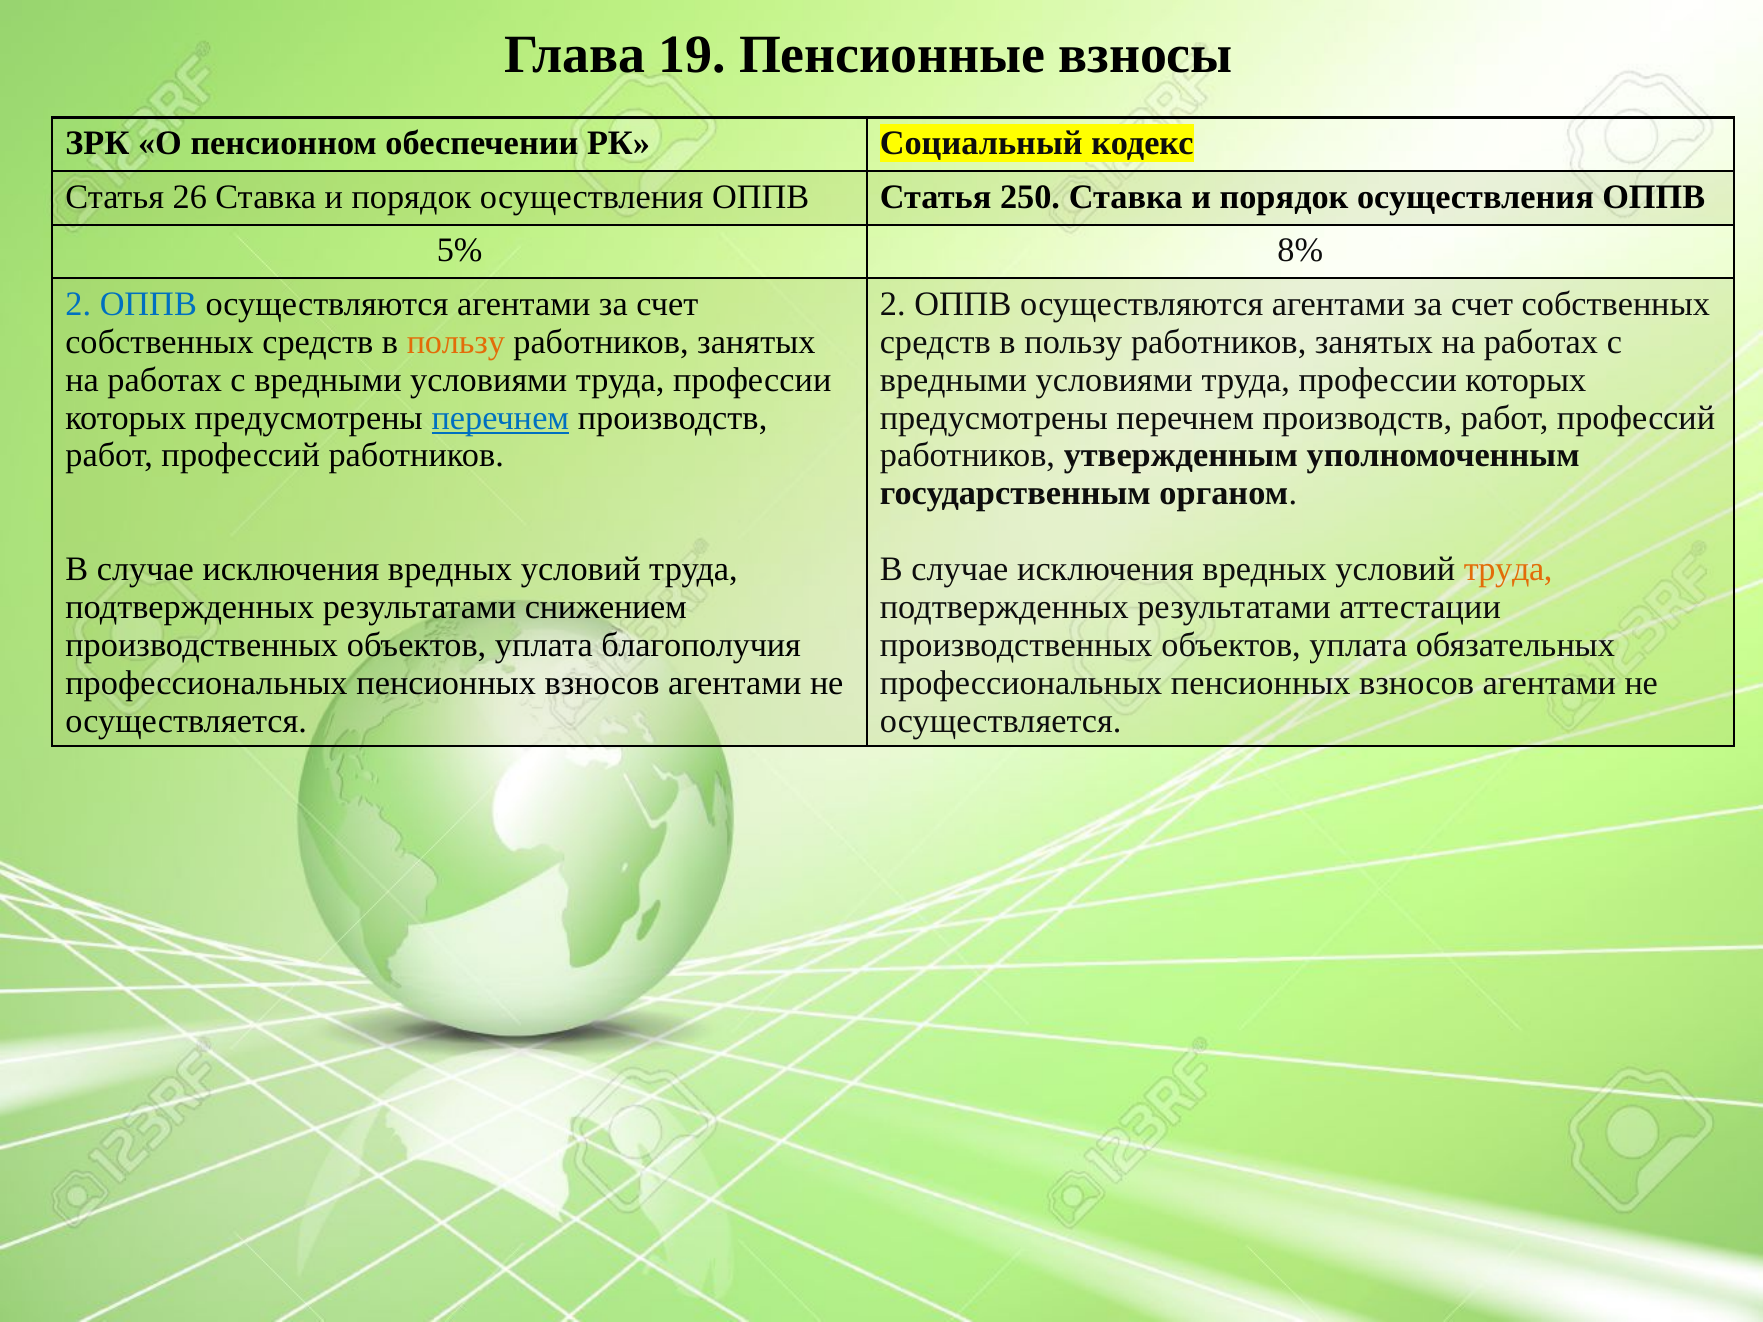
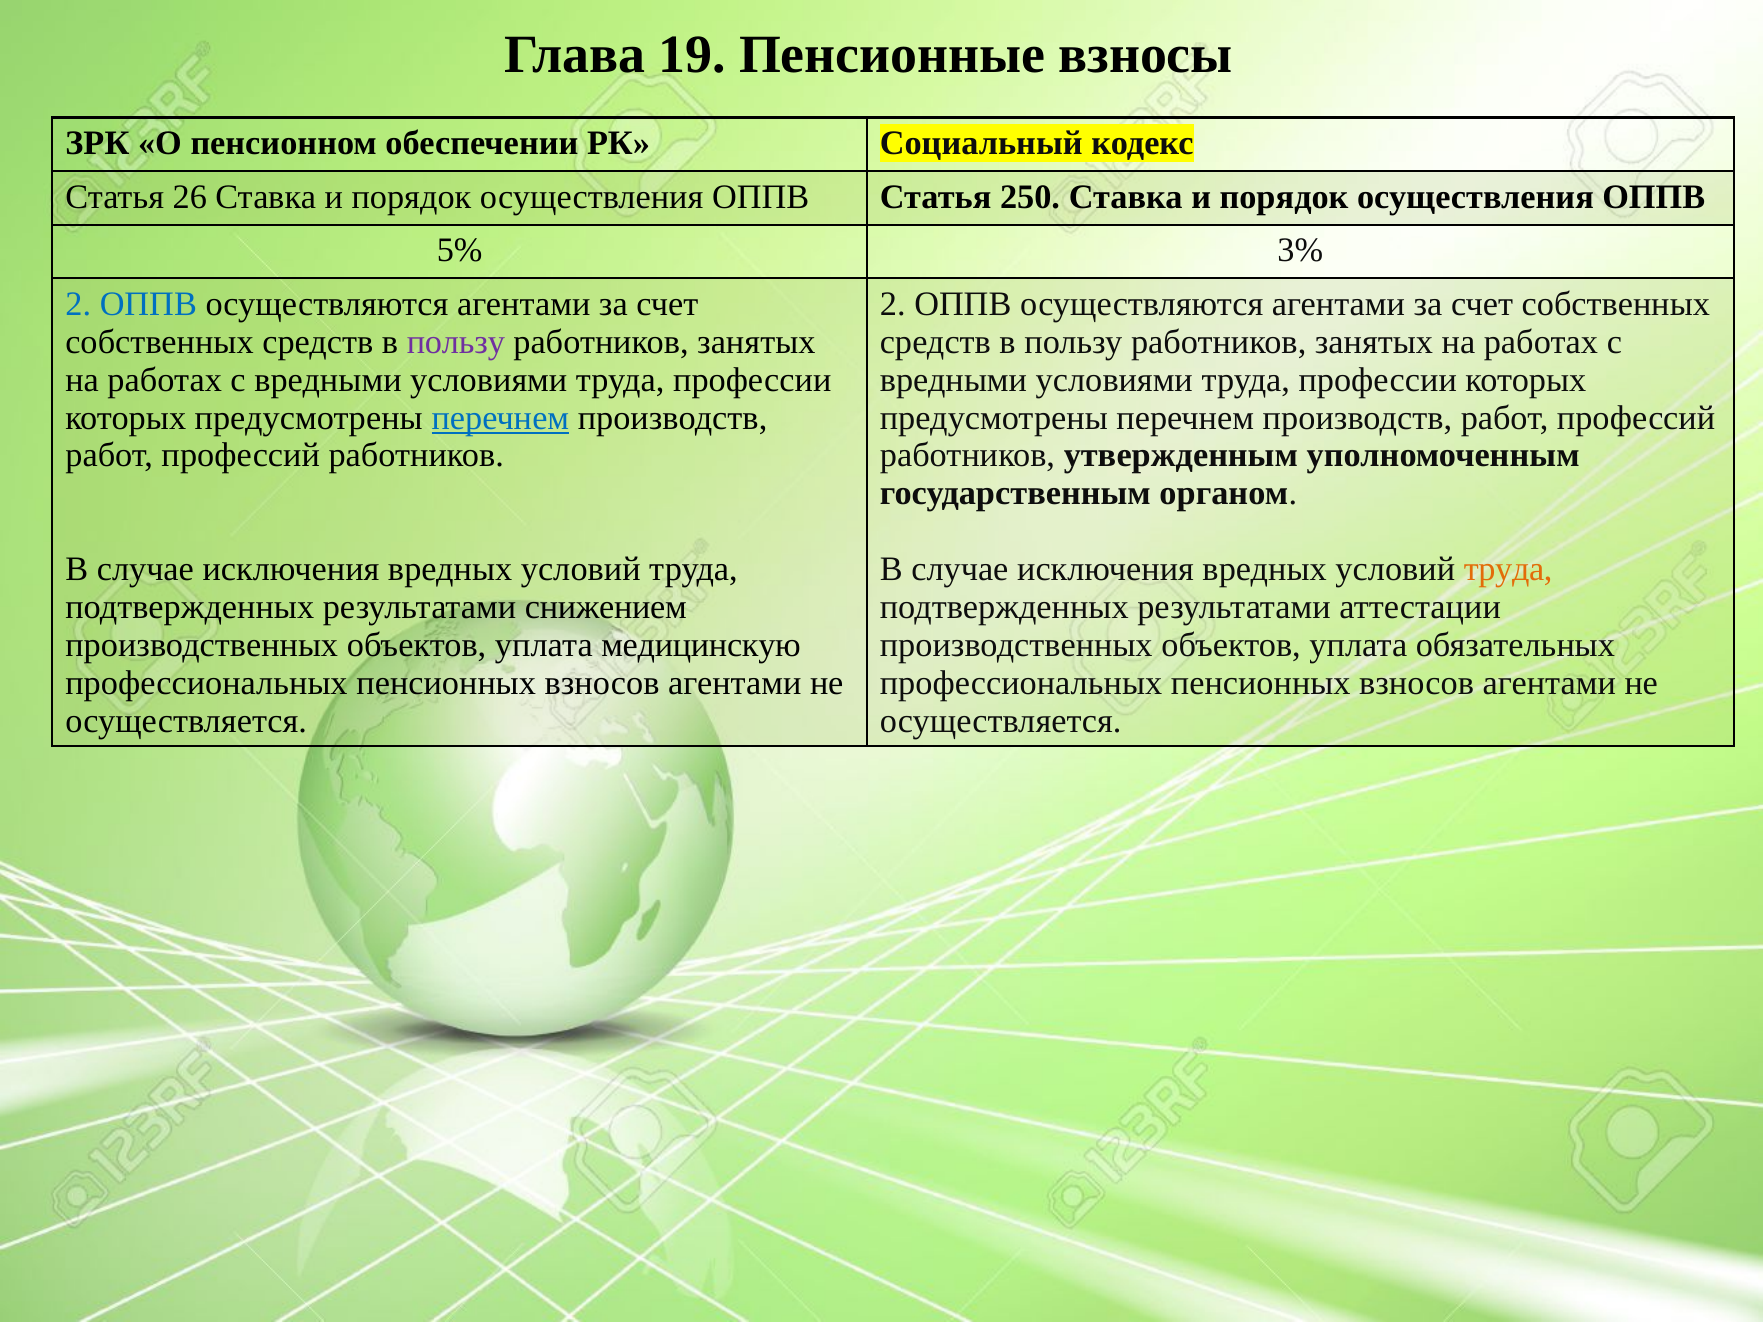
8%: 8% -> 3%
пользу at (456, 342) colour: orange -> purple
благополучия: благополучия -> медицинскую
